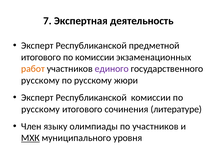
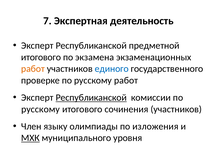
по комиссии: комиссии -> экзамена
единого colour: purple -> blue
русскому at (40, 80): русскому -> проверке
русскому жюри: жюри -> работ
Республиканской at (91, 97) underline: none -> present
сочинения литературе: литературе -> участников
по участников: участников -> изложения
